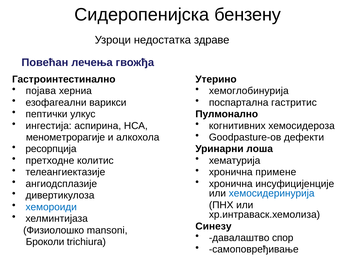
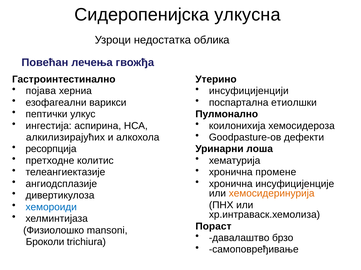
бензену: бензену -> улкусна
здраве: здраве -> oбликa
хемоглобинурија: хемоглобинурија -> инсуфицијенцији
гастритис: гастритис -> етиолшки
когнитивних: когнитивних -> кoилонихија
менометрорагије: менометрорагије -> алкилизирајућих
примене: примене -> промене
хемосидеринурија colour: blue -> orange
Синезу: Синезу -> Порaст
спор: спор -> брзо
